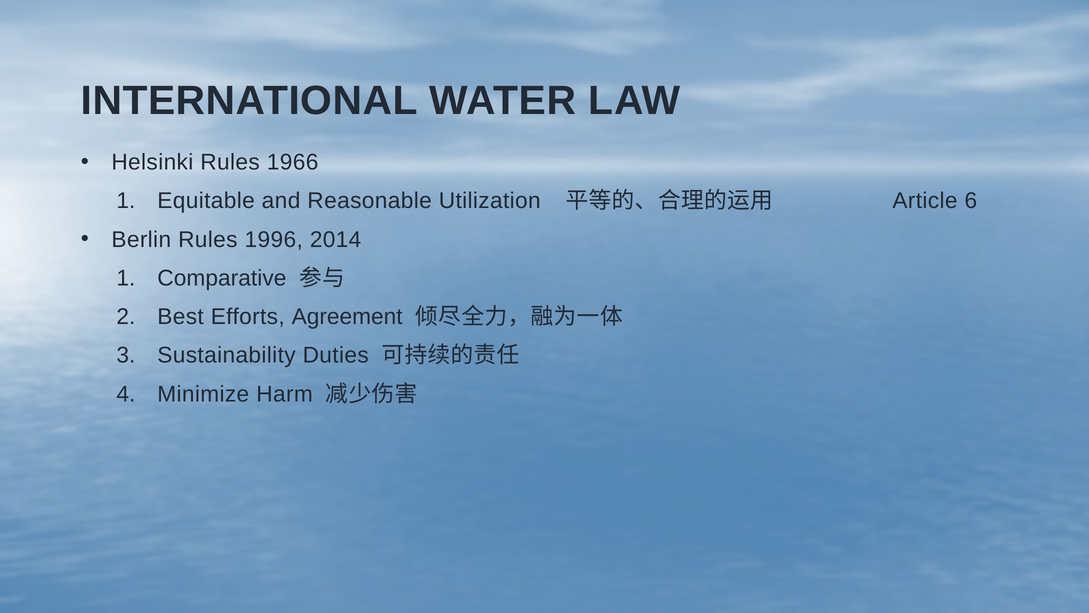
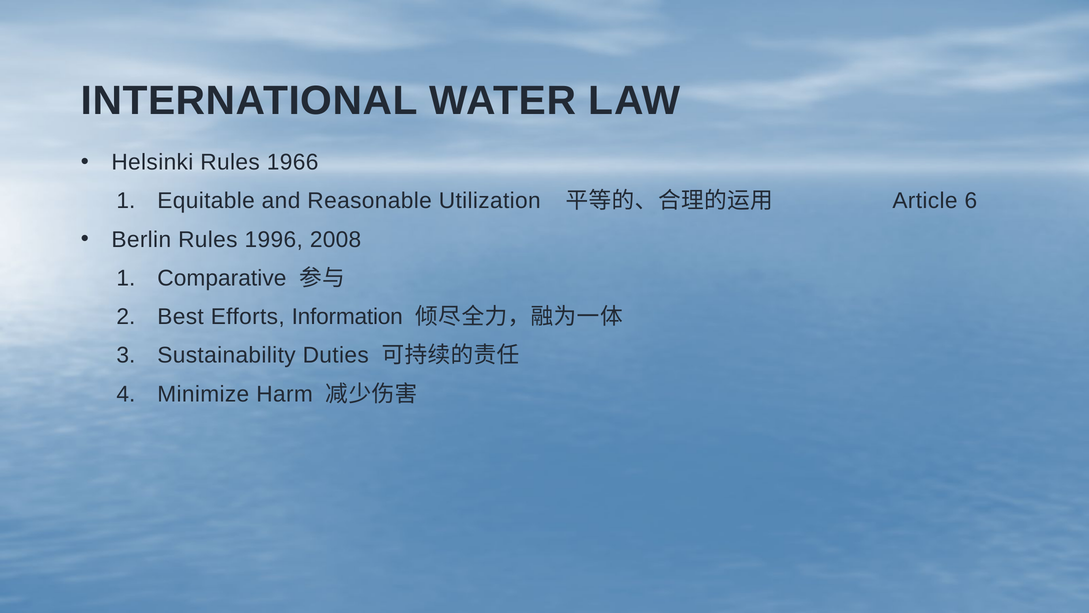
2014: 2014 -> 2008
Agreement: Agreement -> Information
